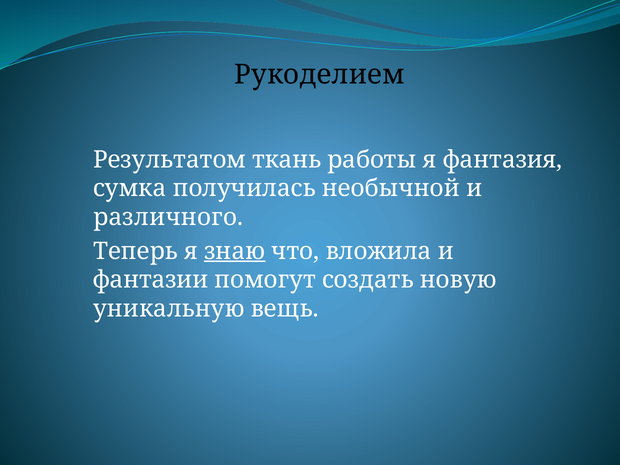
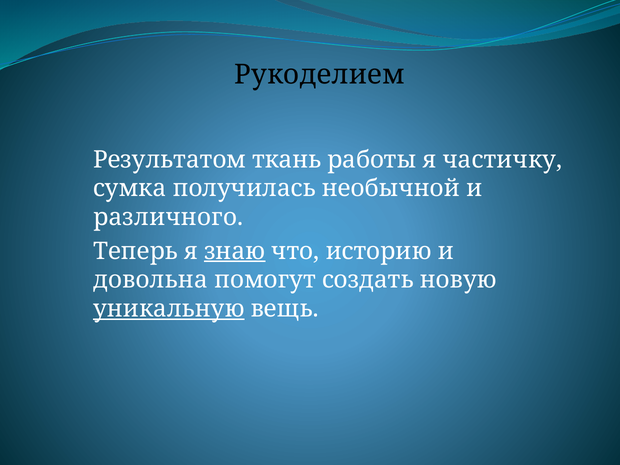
фантазия: фантазия -> частичку
вложила: вложила -> историю
фантазии: фантазии -> довольна
уникальную underline: none -> present
